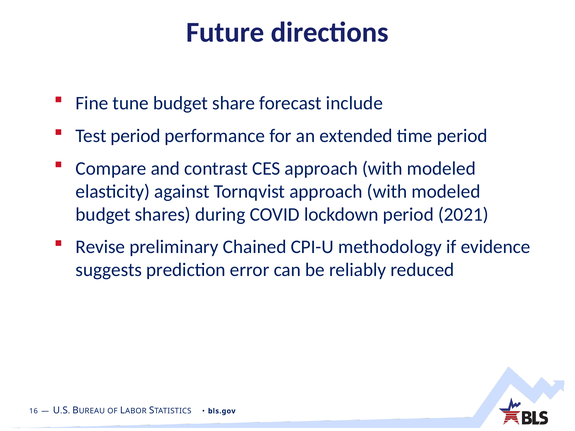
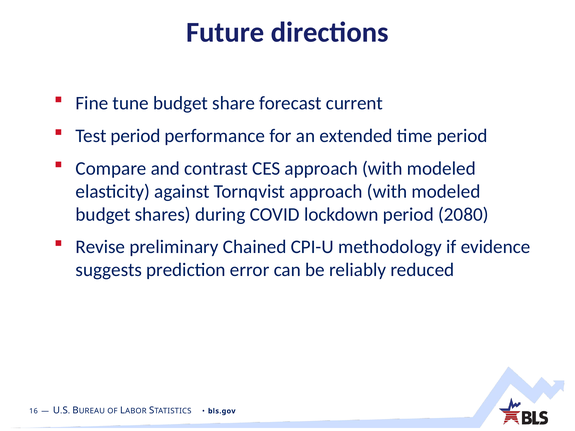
include: include -> current
2021: 2021 -> 2080
